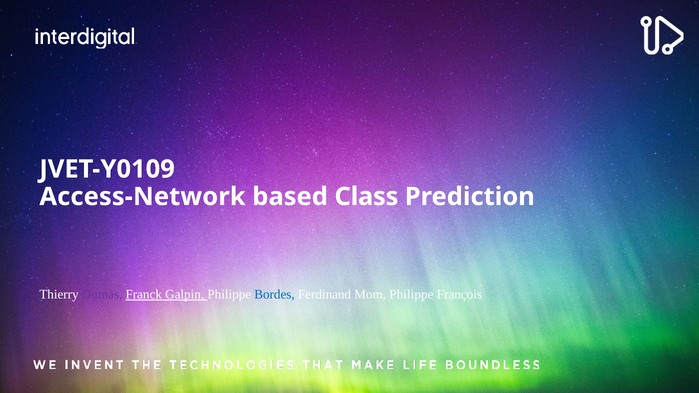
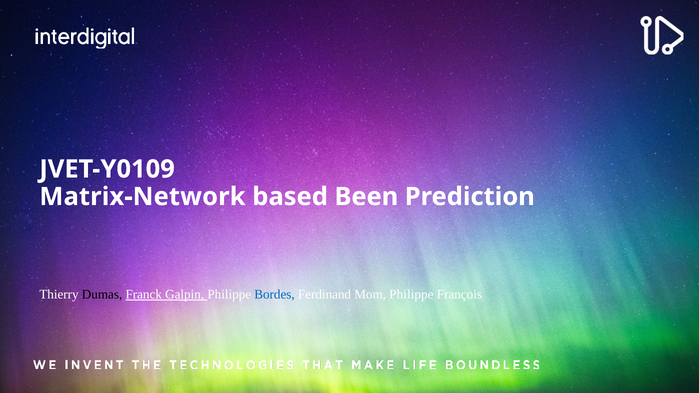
Access-Network: Access-Network -> Matrix-Network
Class: Class -> Been
Dumas colour: purple -> black
